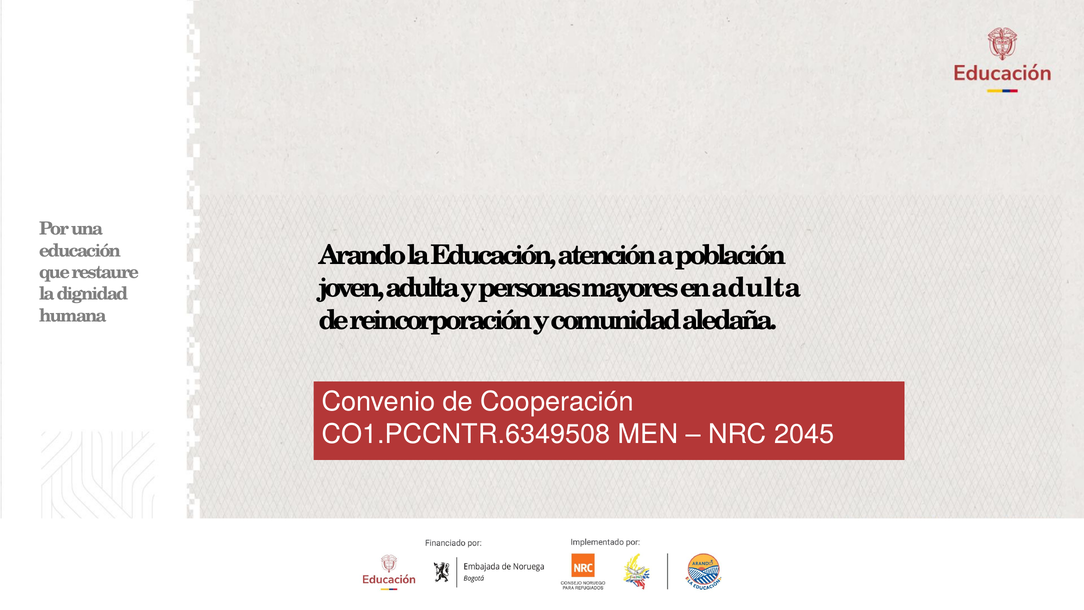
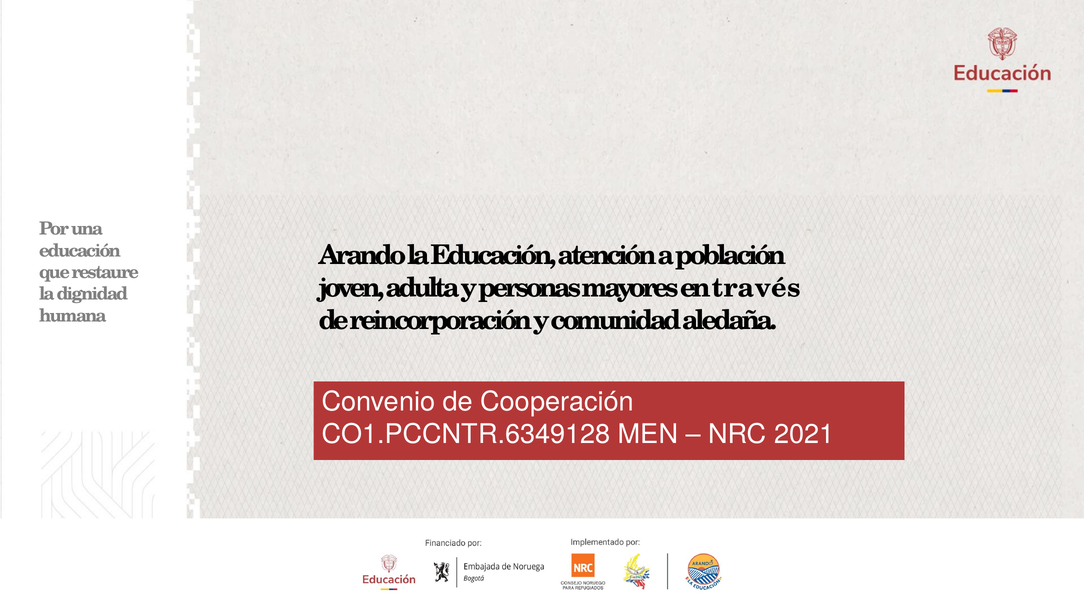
en adulta: adulta -> través
CO1.PCCNTR.6349508: CO1.PCCNTR.6349508 -> CO1.PCCNTR.6349128
2045: 2045 -> 2021
